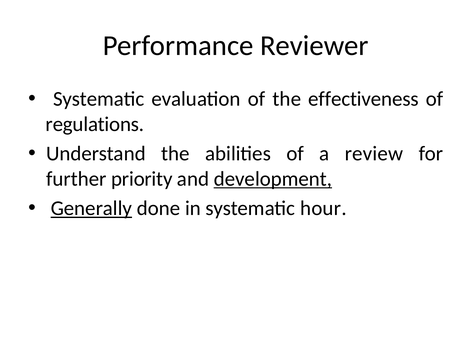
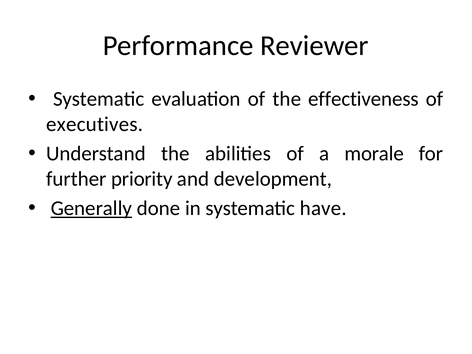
regulations: regulations -> executives
review: review -> morale
development underline: present -> none
hour: hour -> have
